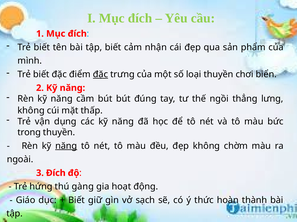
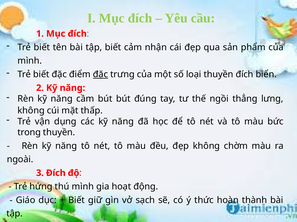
thuyền chơi: chơi -> đích
năng at (66, 146) underline: present -> none
thú gàng: gàng -> mình
